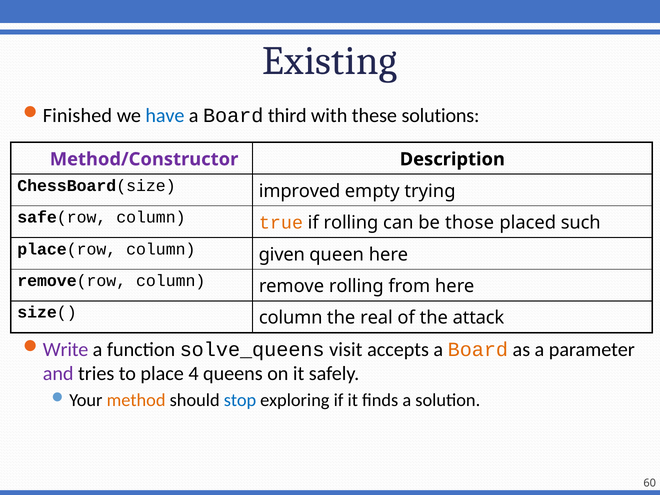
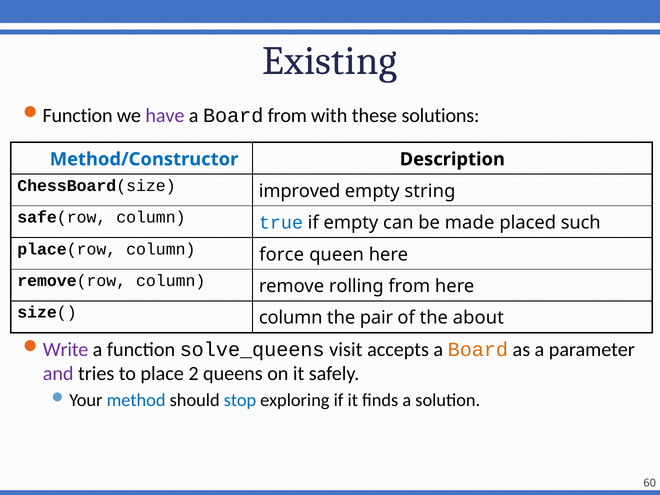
Finished at (77, 116): Finished -> Function
have colour: blue -> purple
Board third: third -> from
Method/Constructor colour: purple -> blue
trying: trying -> string
true colour: orange -> blue
if rolling: rolling -> empty
those: those -> made
given: given -> force
real: real -> pair
attack: attack -> about
4: 4 -> 2
method colour: orange -> blue
